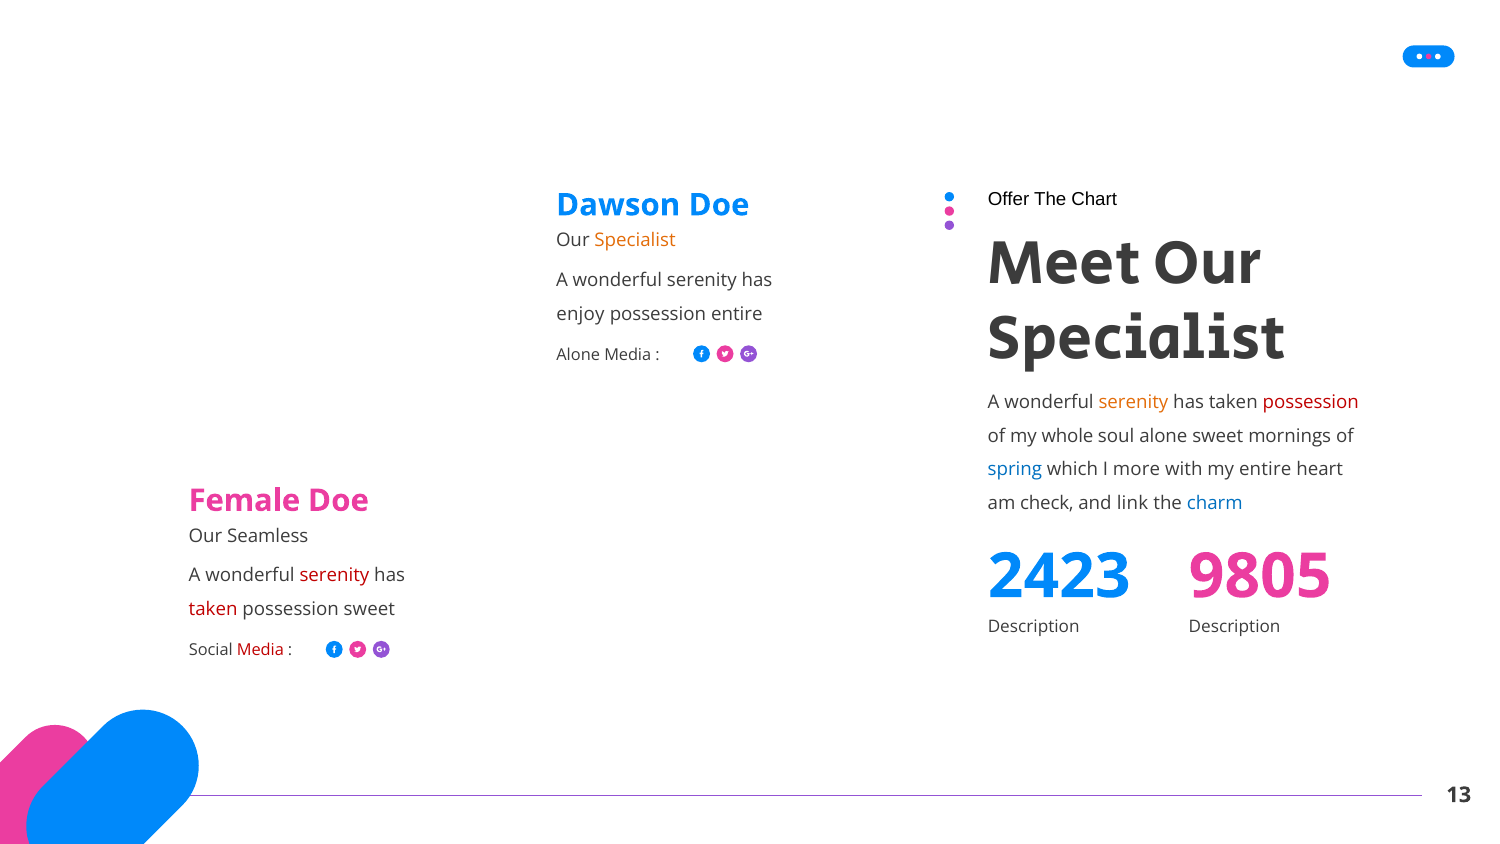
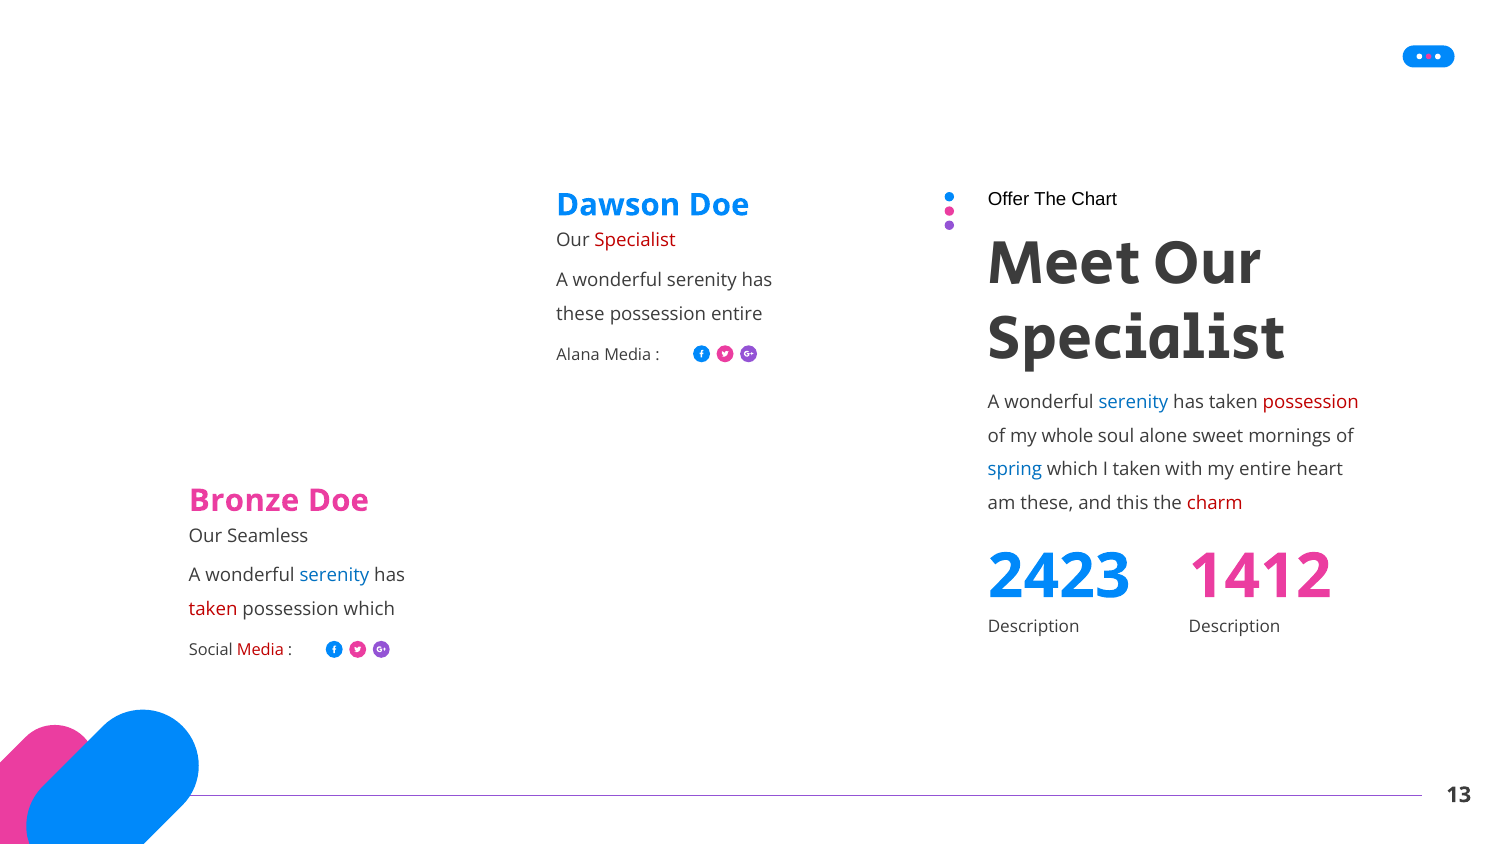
Specialist at (635, 240) colour: orange -> red
enjoy at (580, 314): enjoy -> these
Alone at (578, 355): Alone -> Alana
serenity at (1133, 402) colour: orange -> blue
I more: more -> taken
Female: Female -> Bronze
am check: check -> these
link: link -> this
charm colour: blue -> red
9805: 9805 -> 1412
serenity at (334, 575) colour: red -> blue
possession sweet: sweet -> which
